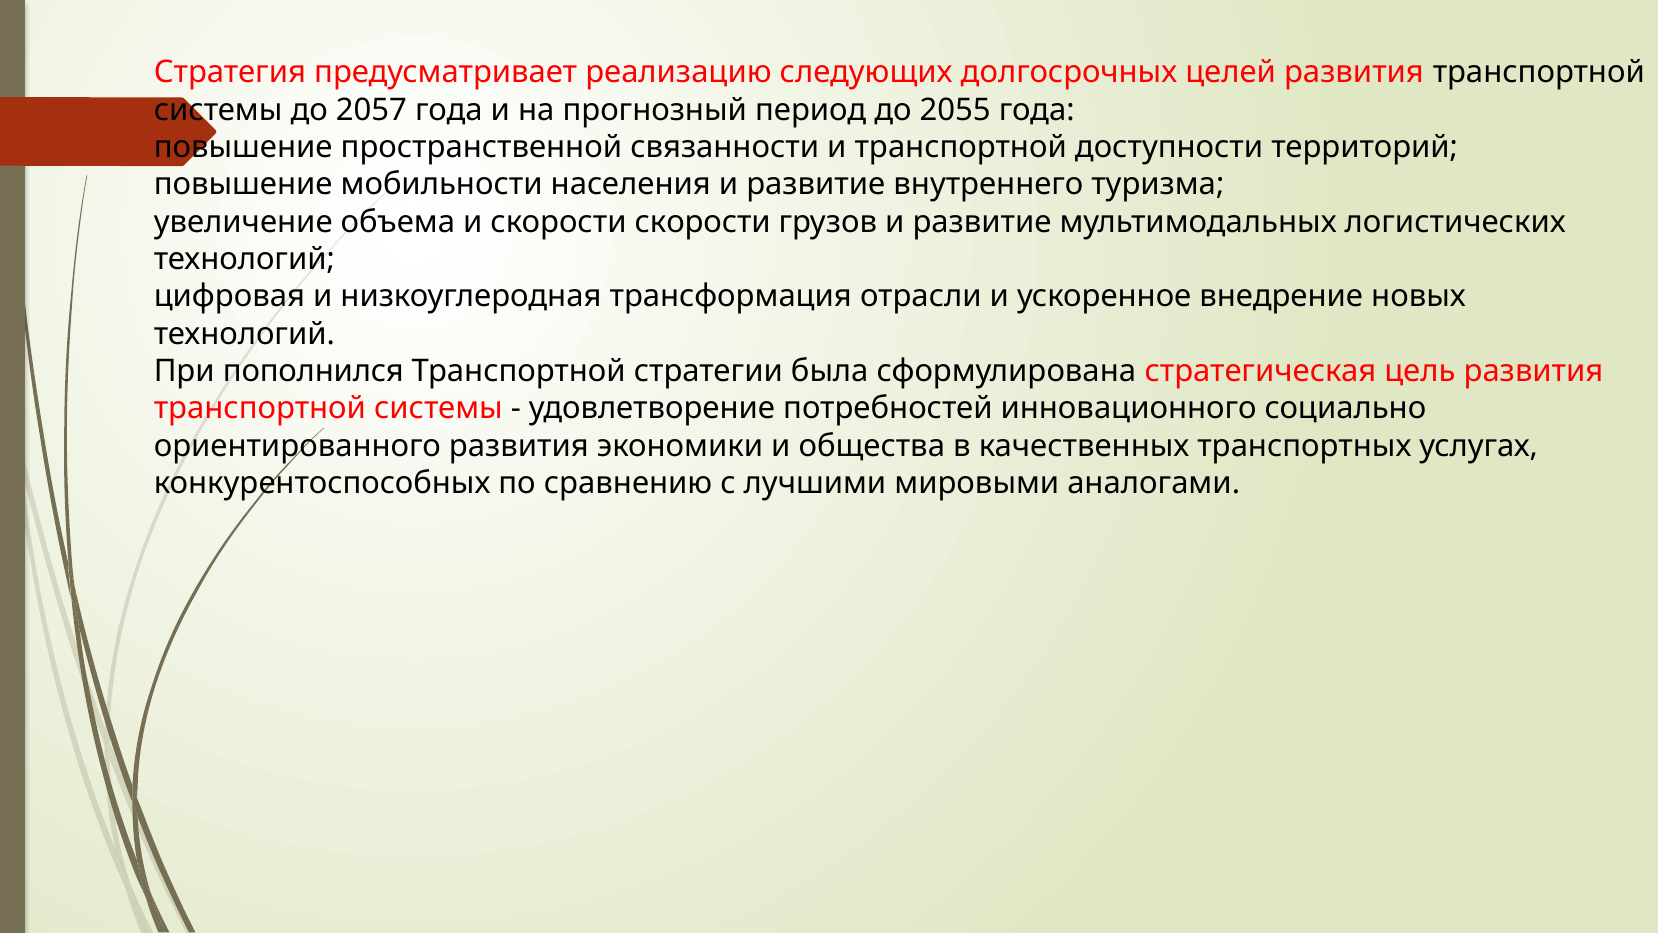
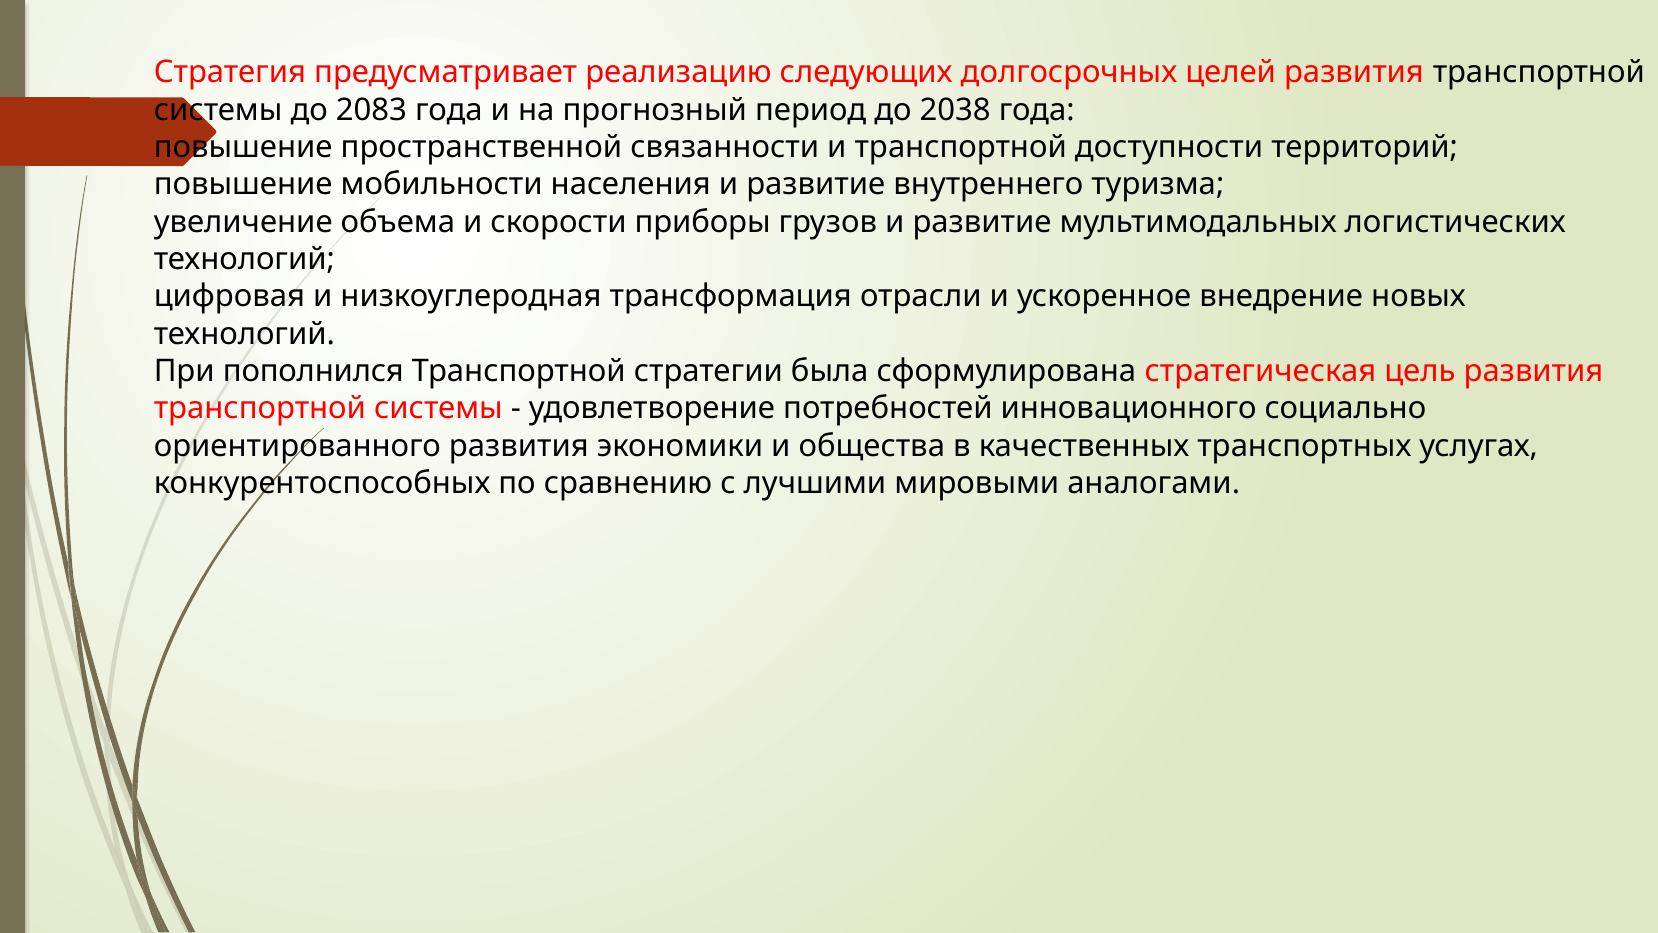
2057: 2057 -> 2083
2055: 2055 -> 2038
скорости скорости: скорости -> приборы
